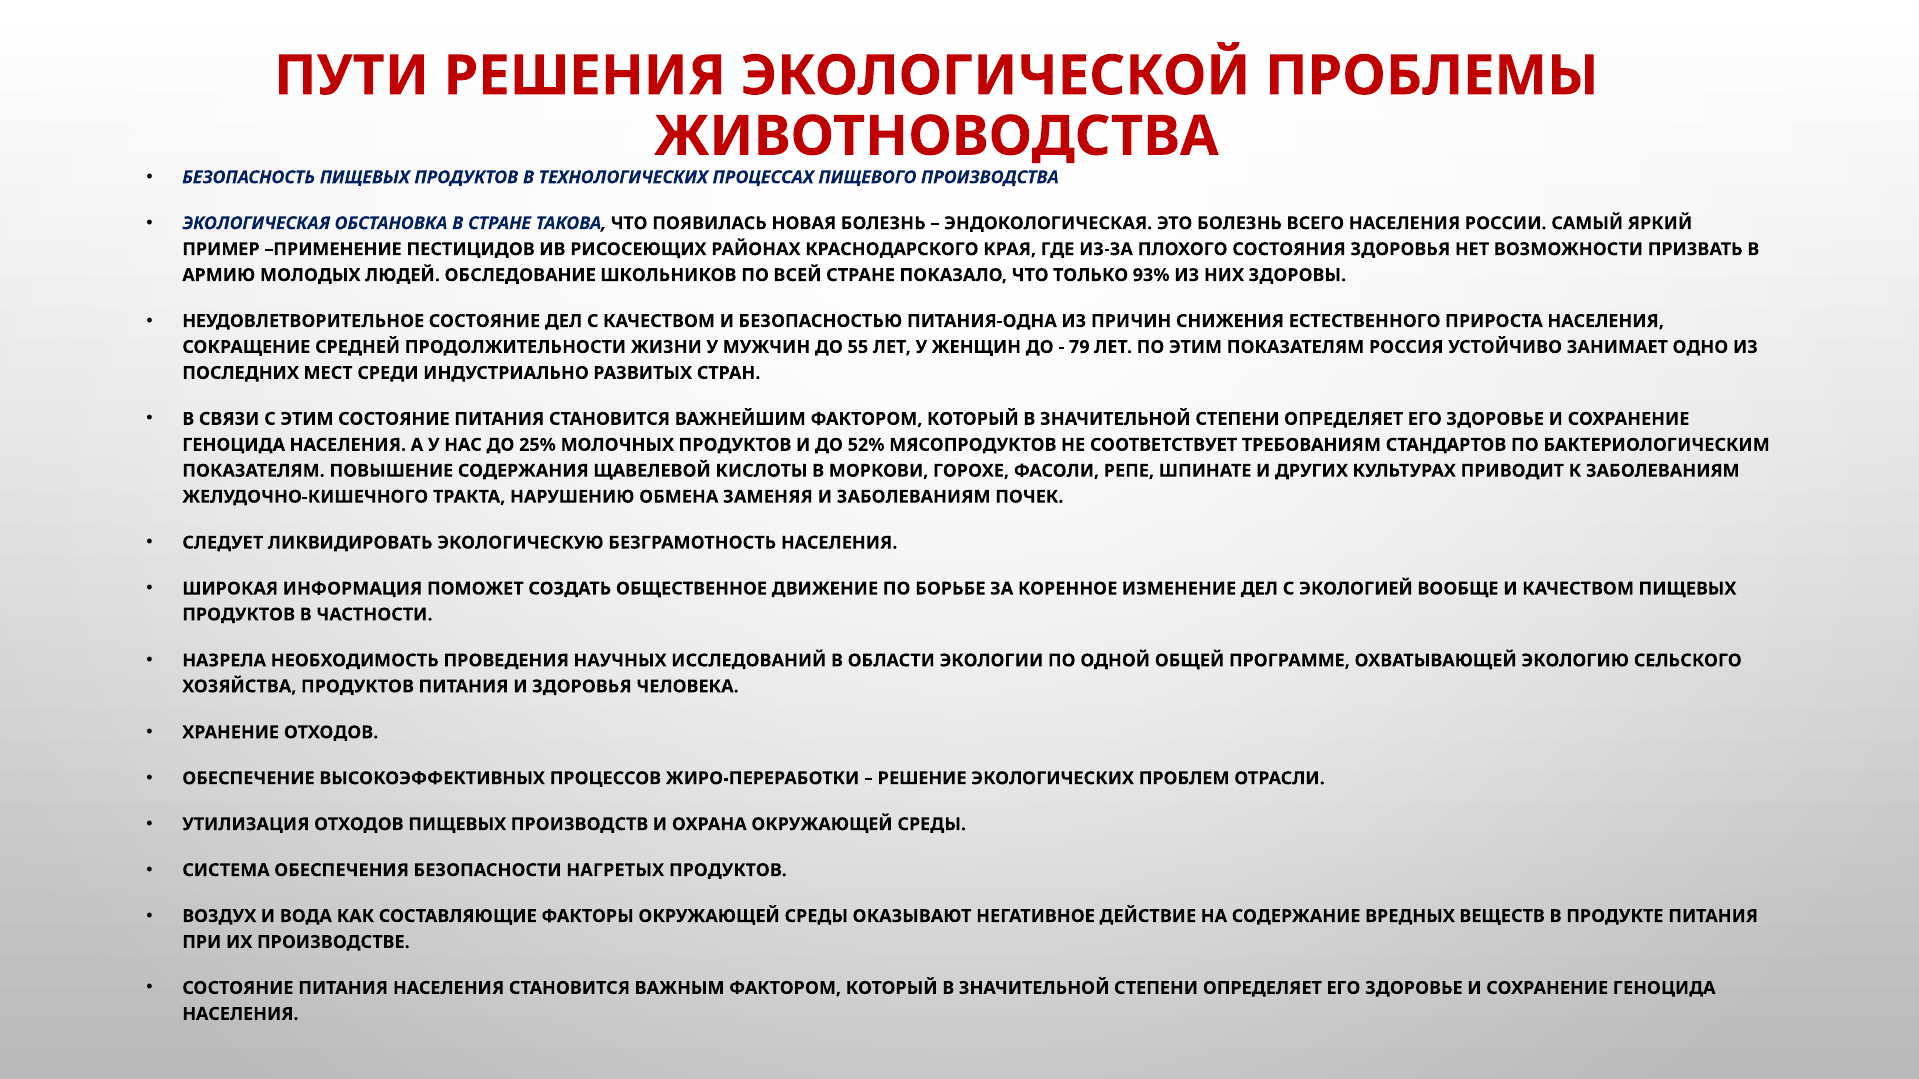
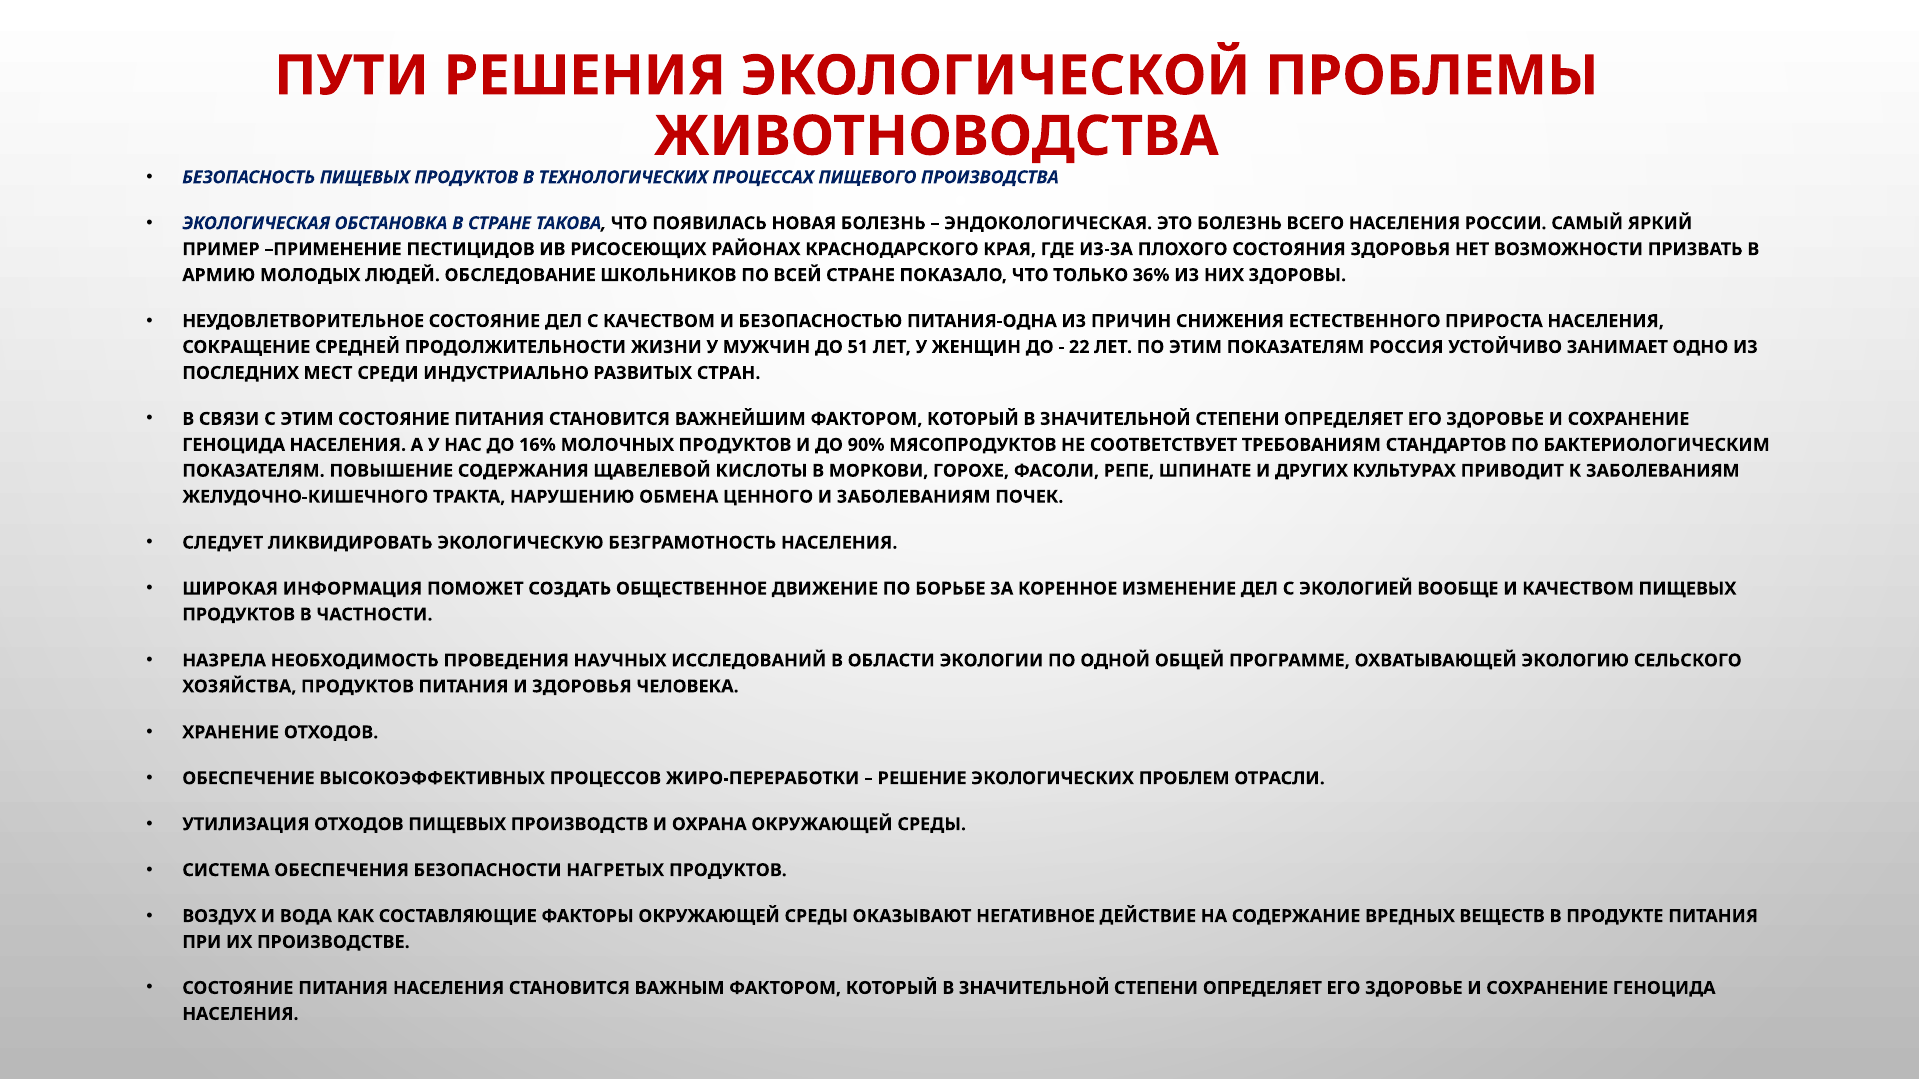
93%: 93% -> 36%
55: 55 -> 51
79: 79 -> 22
25%: 25% -> 16%
52%: 52% -> 90%
ЗАМЕНЯЯ: ЗАМЕНЯЯ -> ЦЕННОГО
